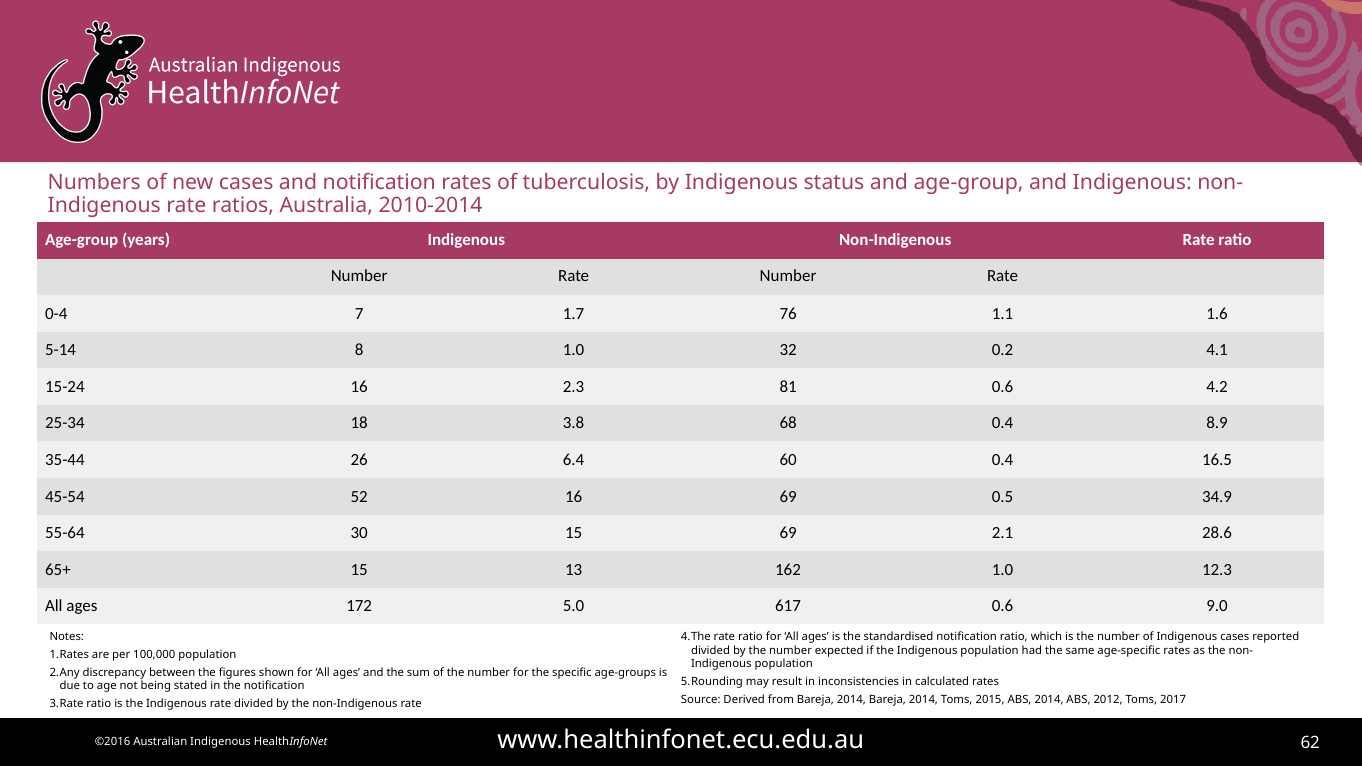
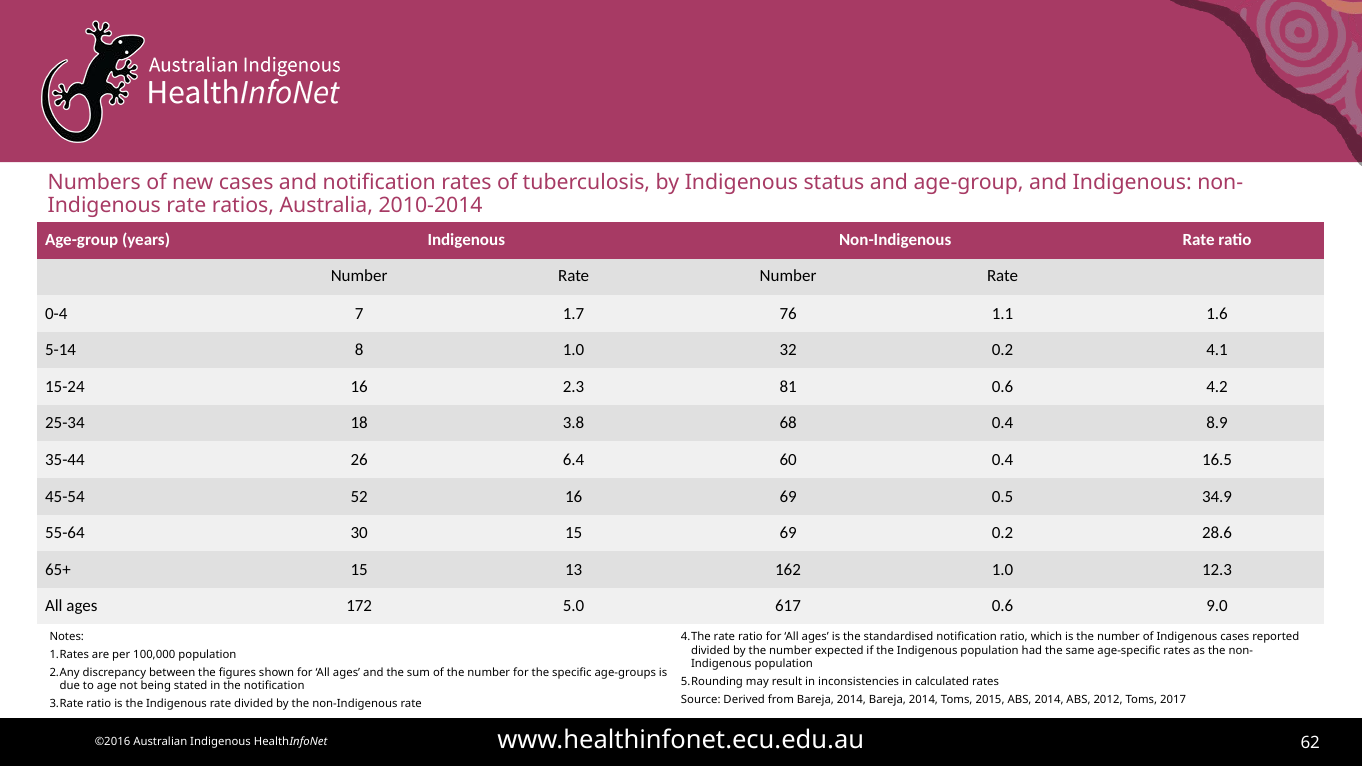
69 2.1: 2.1 -> 0.2
